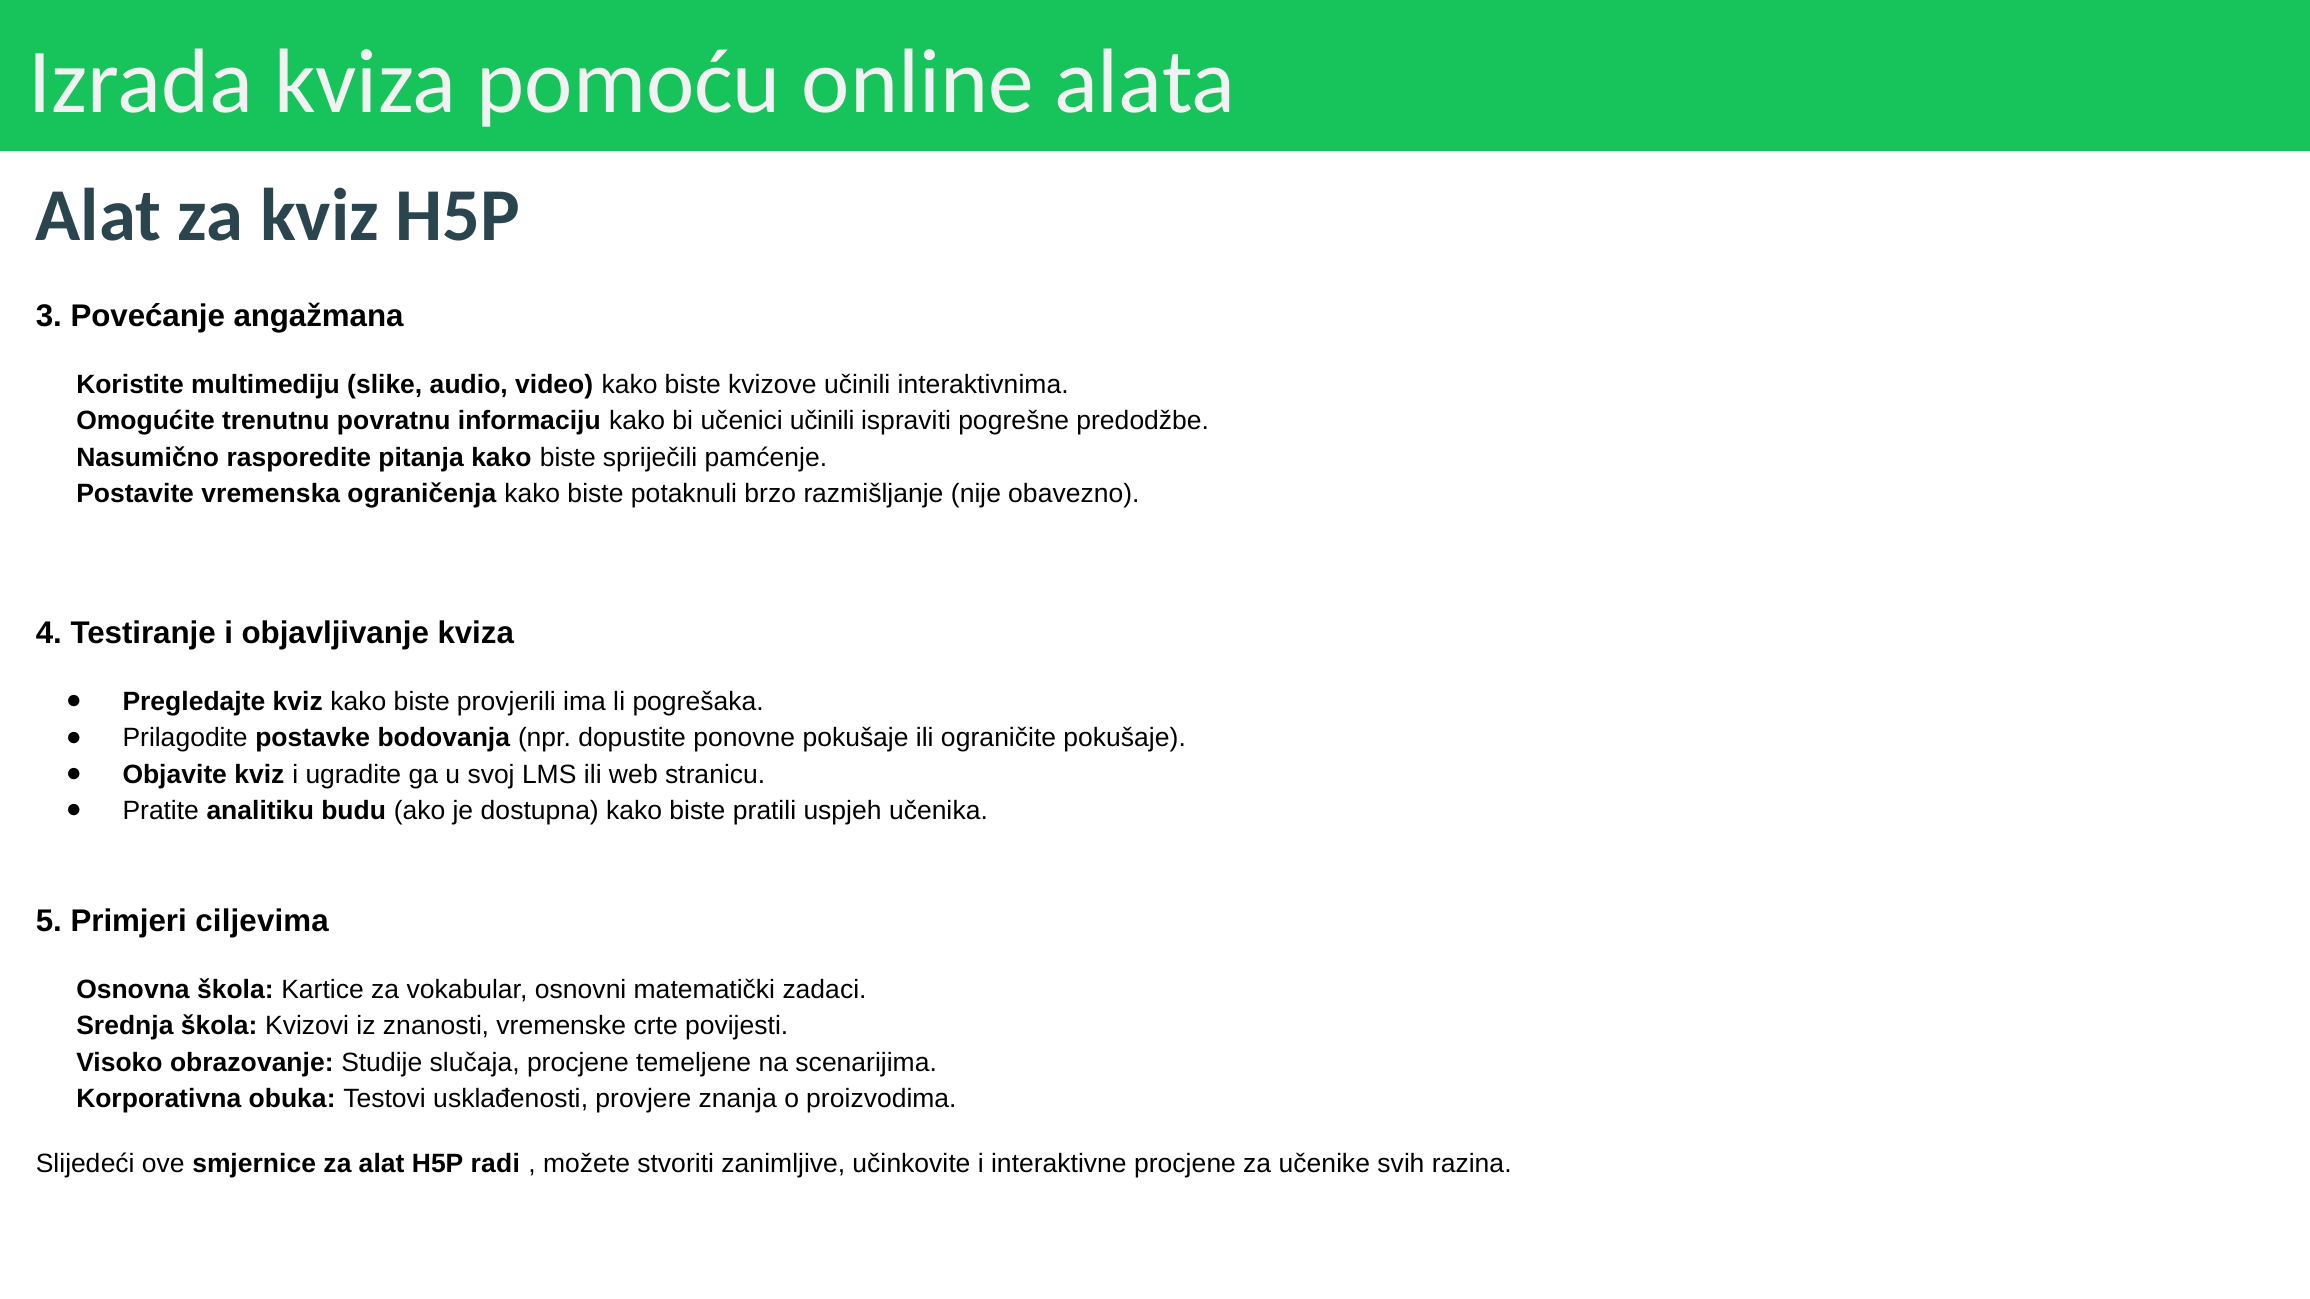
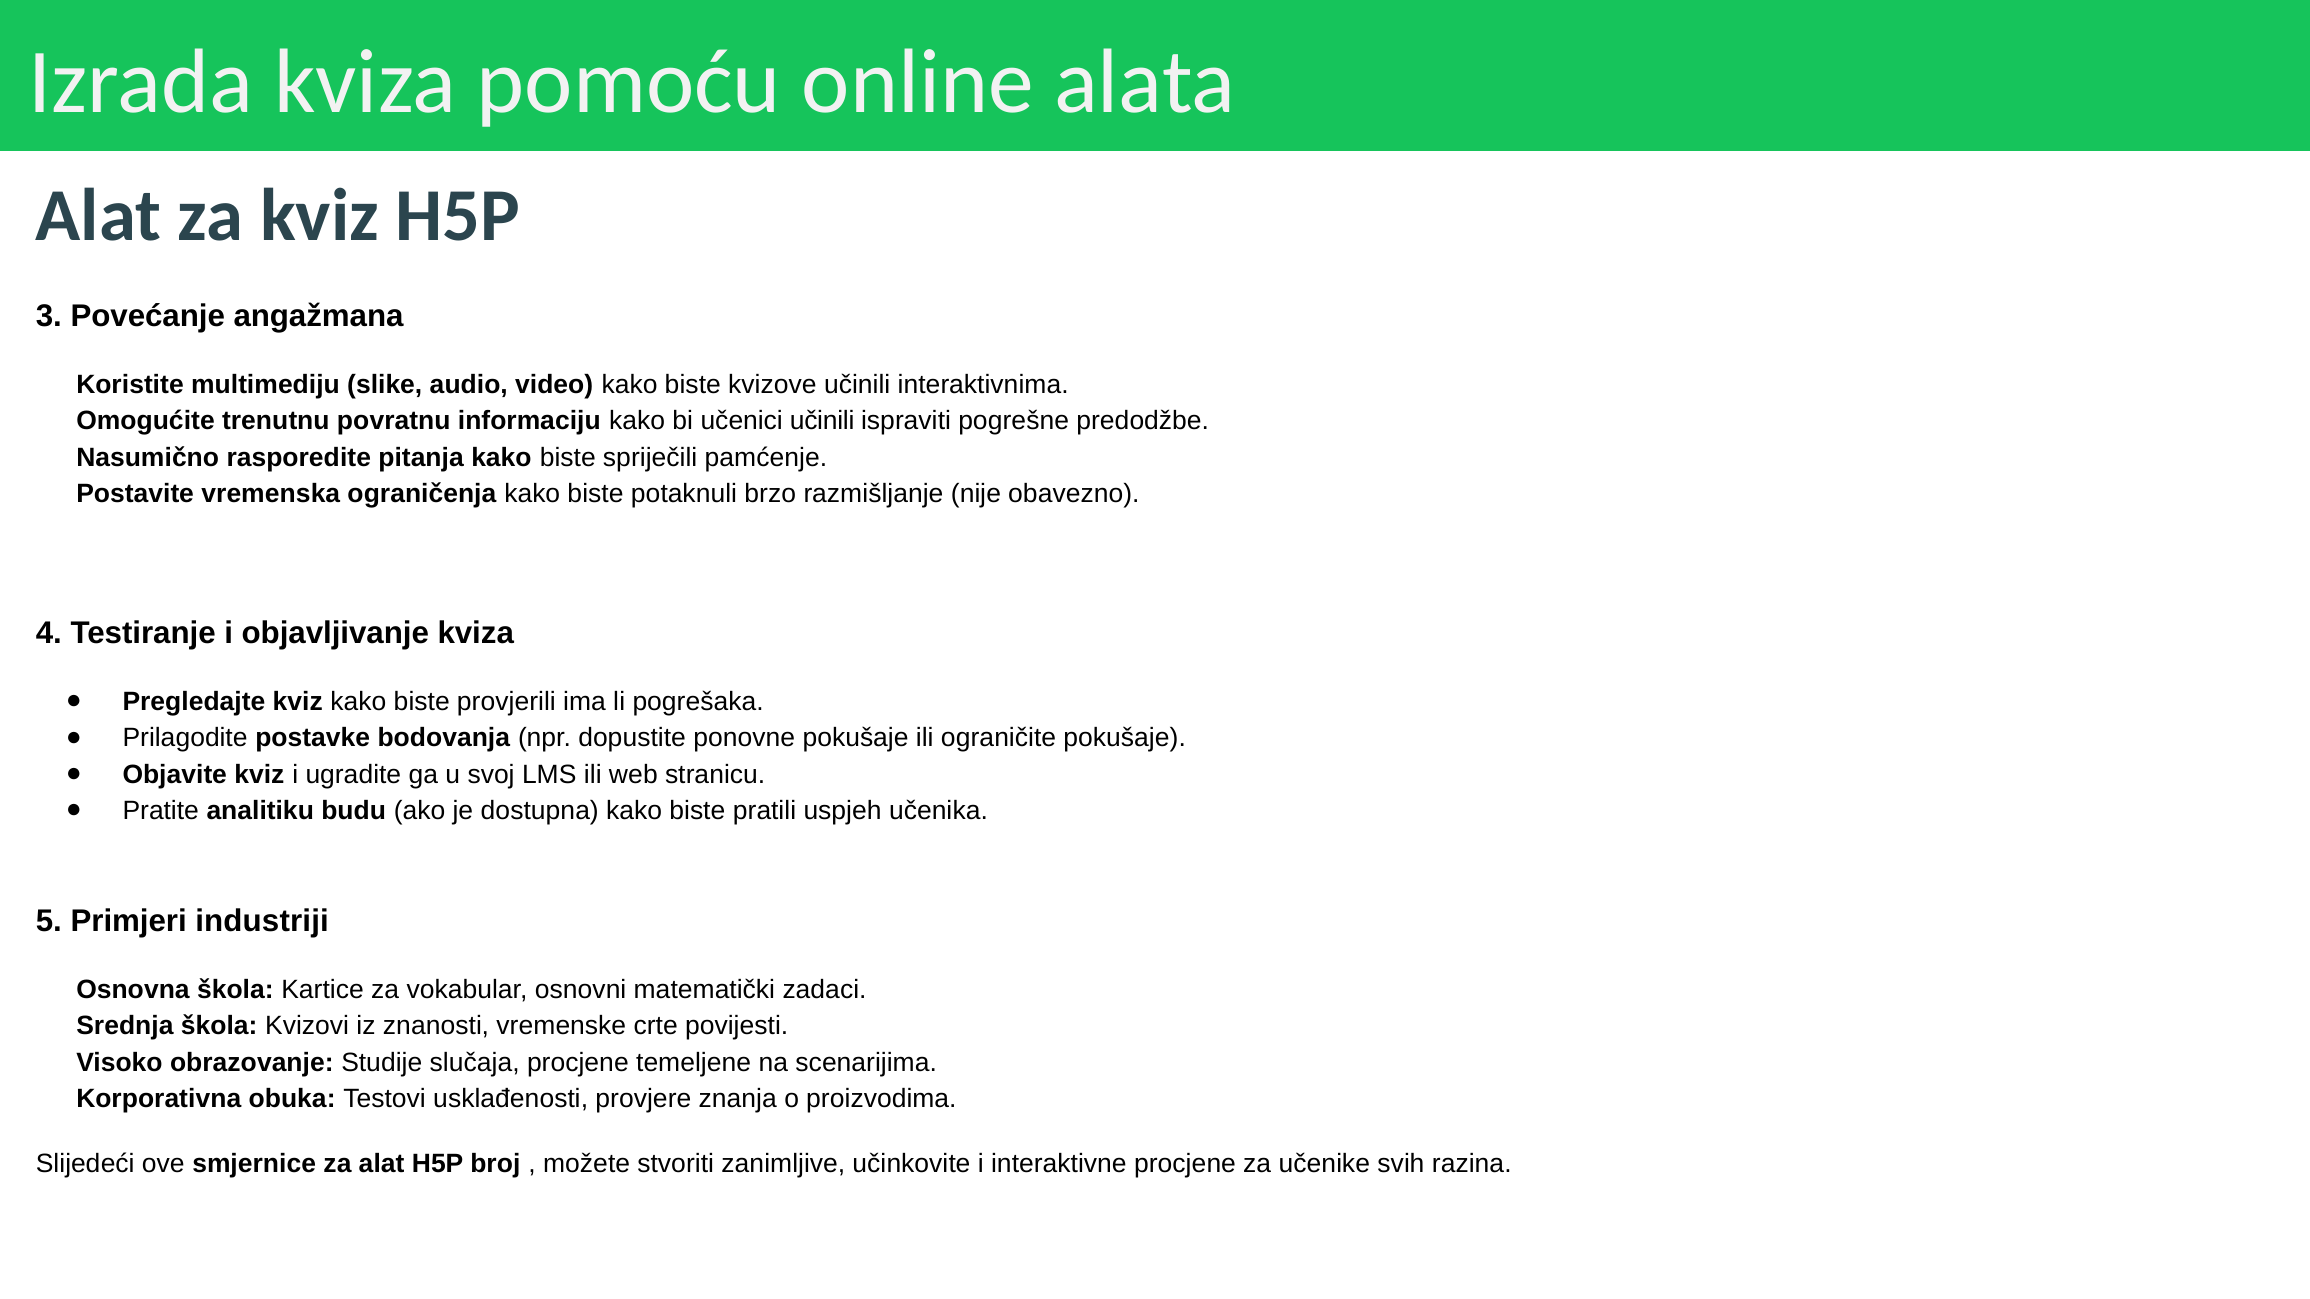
ciljevima: ciljevima -> industriji
radi: radi -> broj
